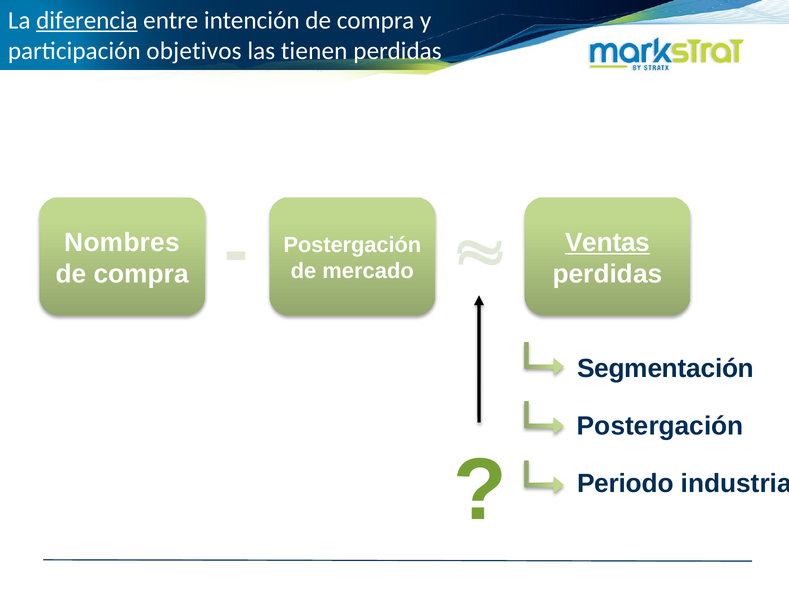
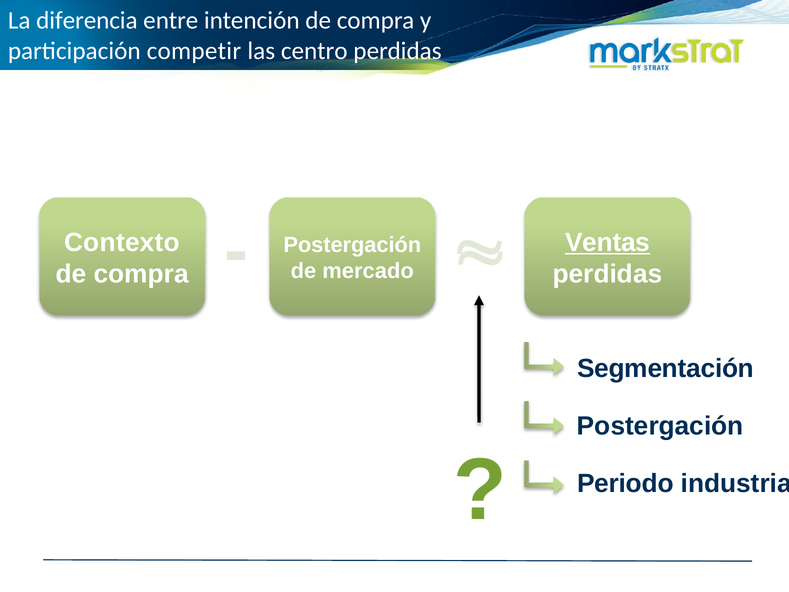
diferencia underline: present -> none
objetivos: objetivos -> competir
tienen: tienen -> centro
Nombres: Nombres -> Contexto
